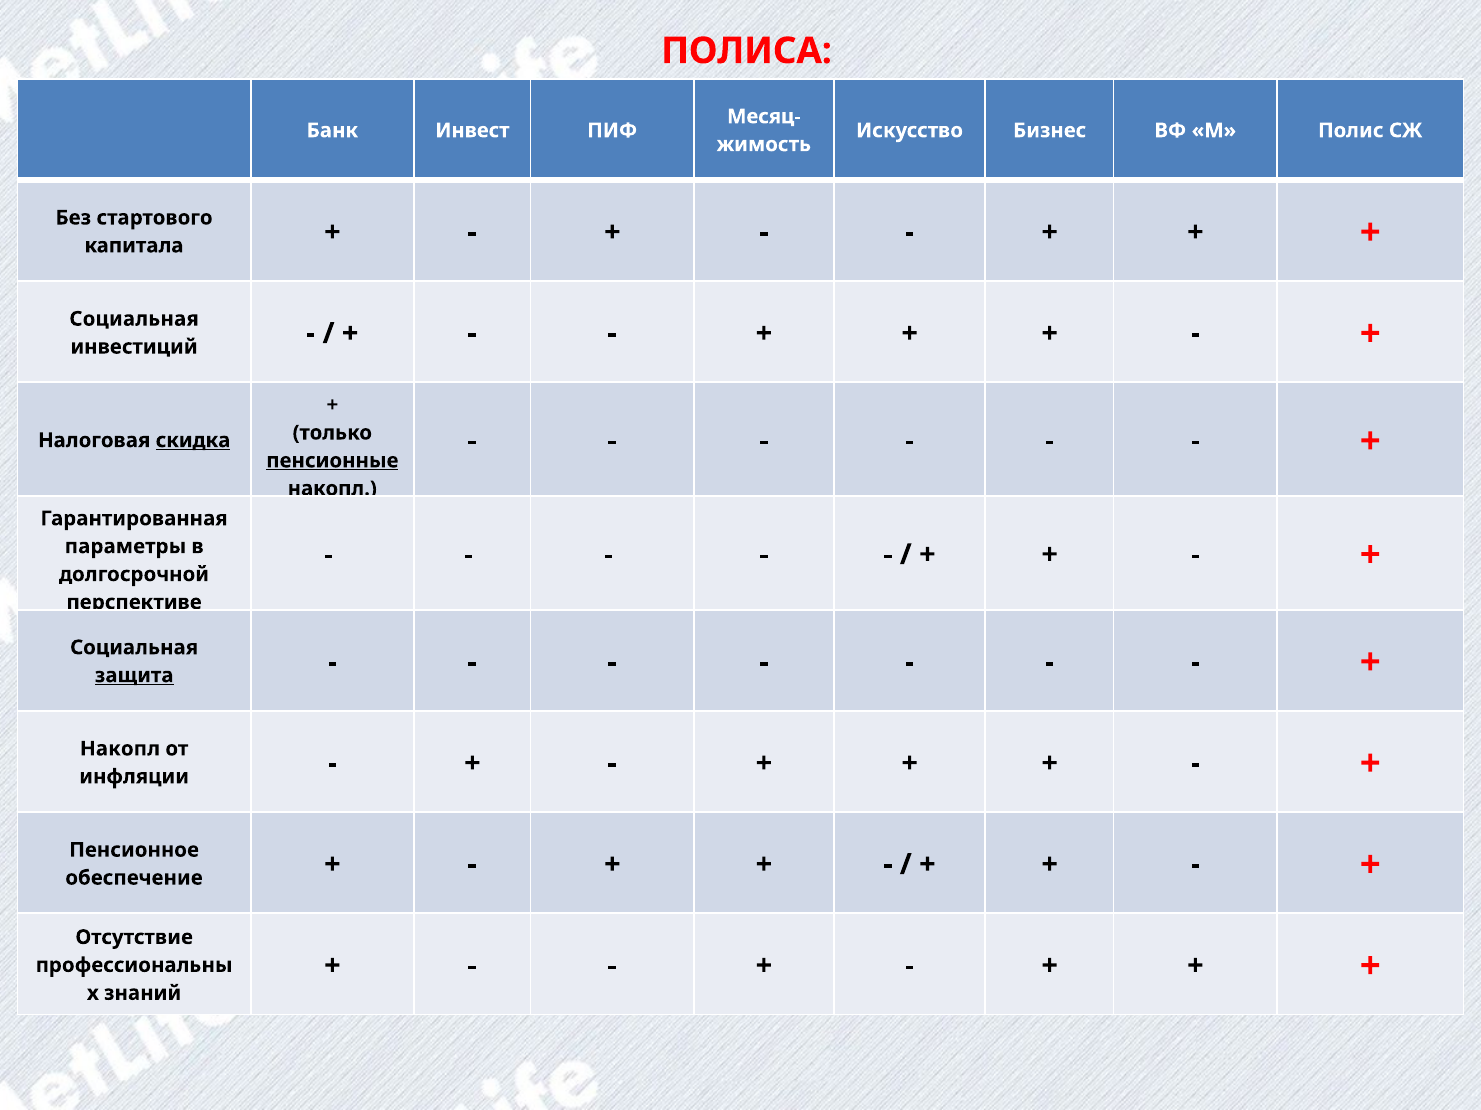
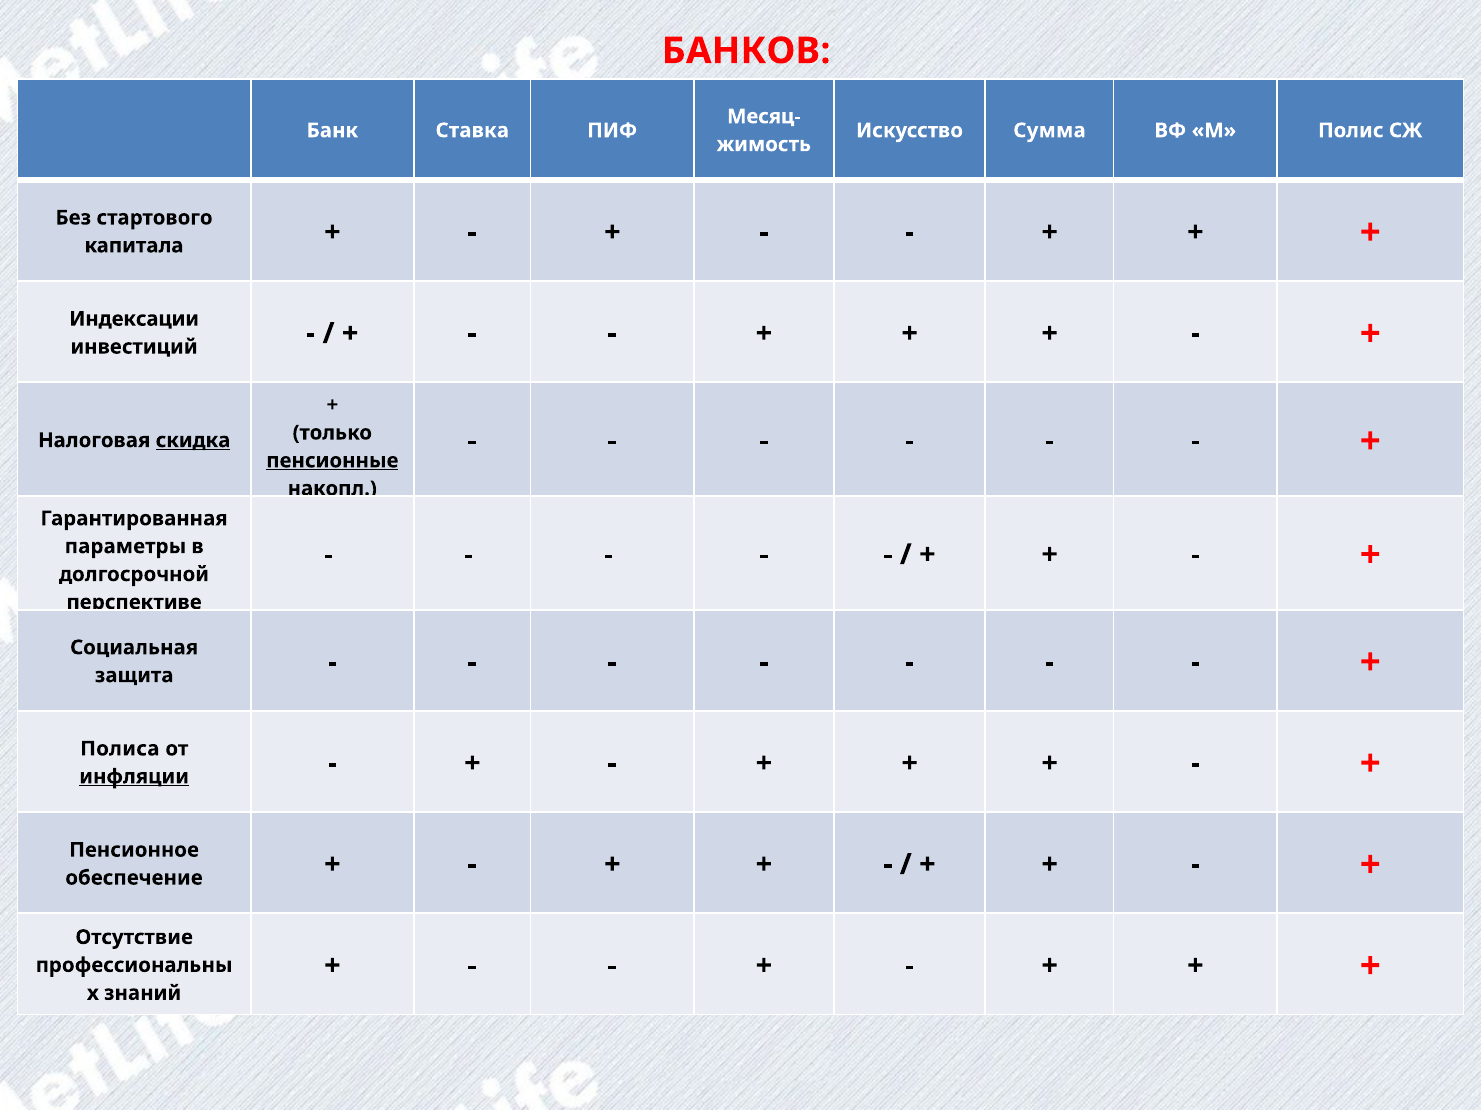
ПОЛИСА: ПОЛИСА -> БАНКОВ
Инвест: Инвест -> Ставка
Бизнес: Бизнес -> Сумма
Социальная at (134, 319): Социальная -> Индексации
защита underline: present -> none
Накопл at (120, 749): Накопл -> Полиса
инфляции underline: none -> present
